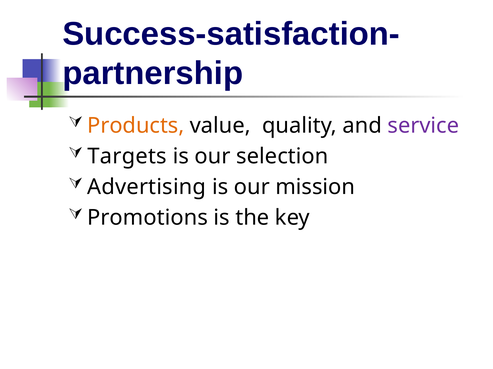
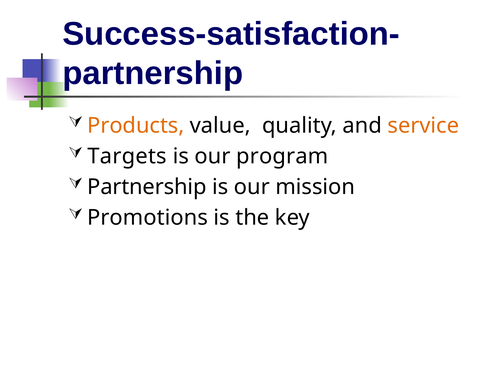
service colour: purple -> orange
selection: selection -> program
Advertising at (147, 187): Advertising -> Partnership
